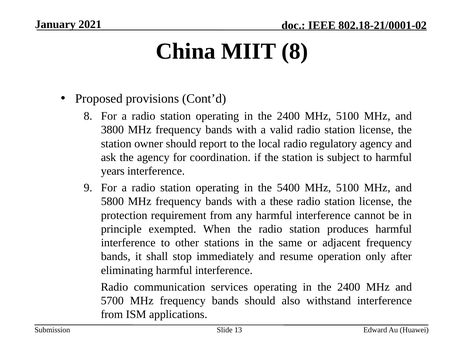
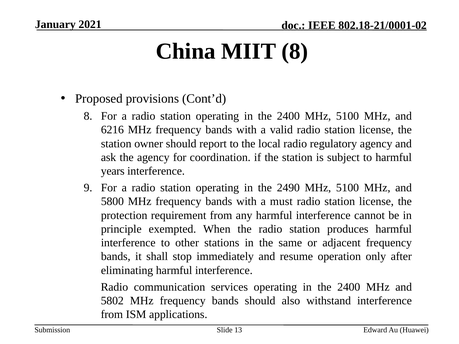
3800: 3800 -> 6216
5400: 5400 -> 2490
these: these -> must
5700: 5700 -> 5802
